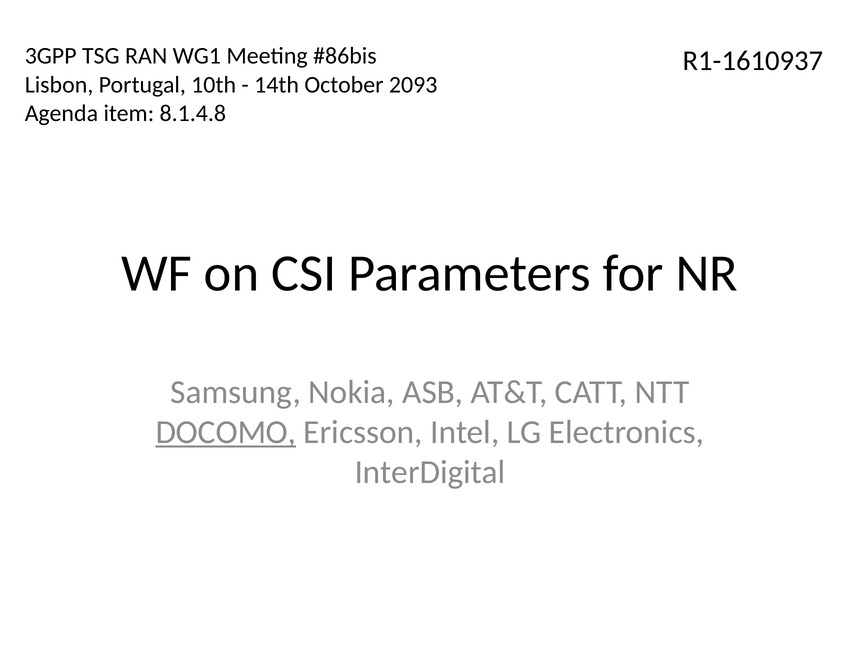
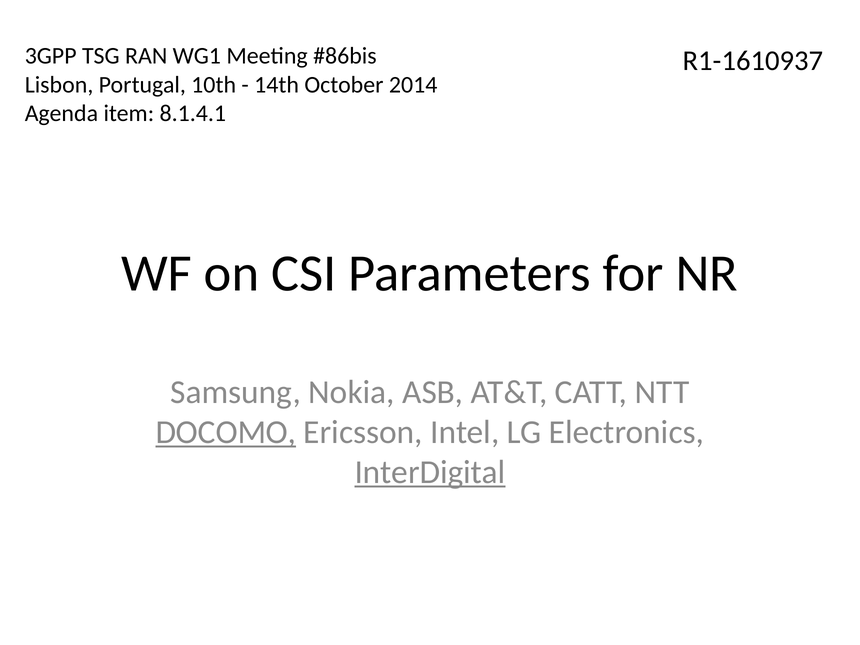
2093: 2093 -> 2014
8.1.4.8: 8.1.4.8 -> 8.1.4.1
InterDigital underline: none -> present
